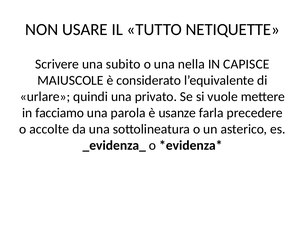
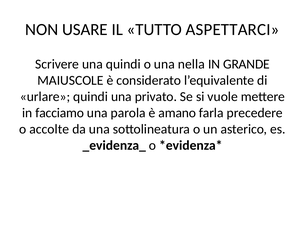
NETIQUETTE: NETIQUETTE -> ASPETTARCI
una subito: subito -> quindi
CAPISCE: CAPISCE -> GRANDE
usanze: usanze -> amano
